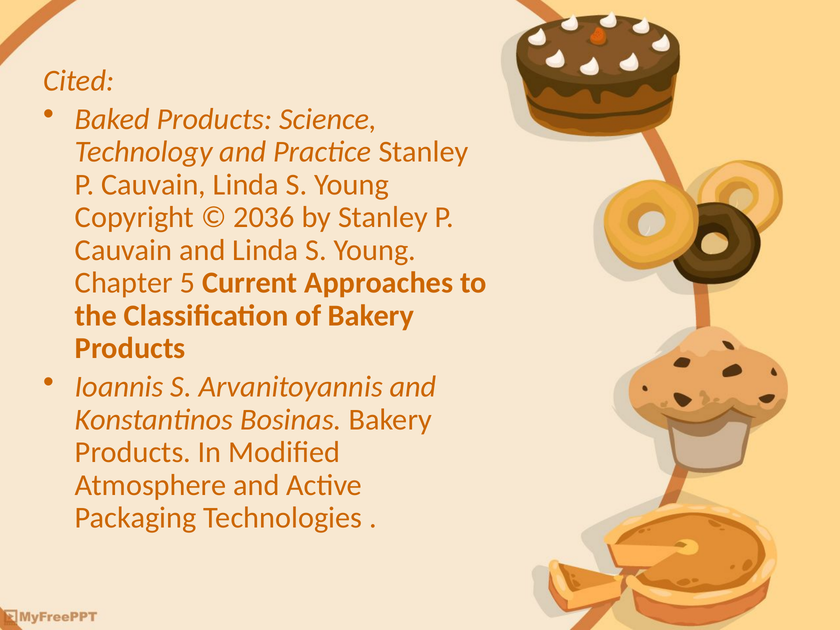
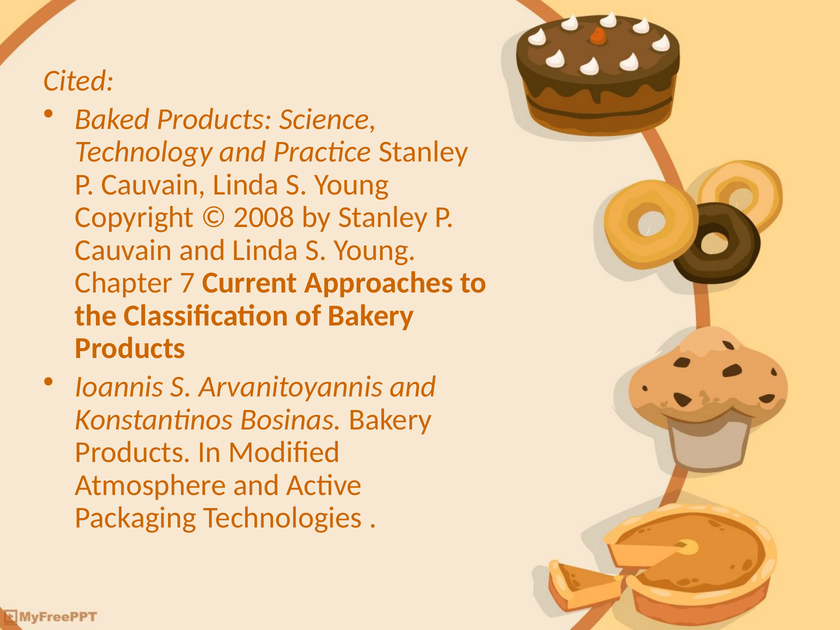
2036: 2036 -> 2008
5: 5 -> 7
